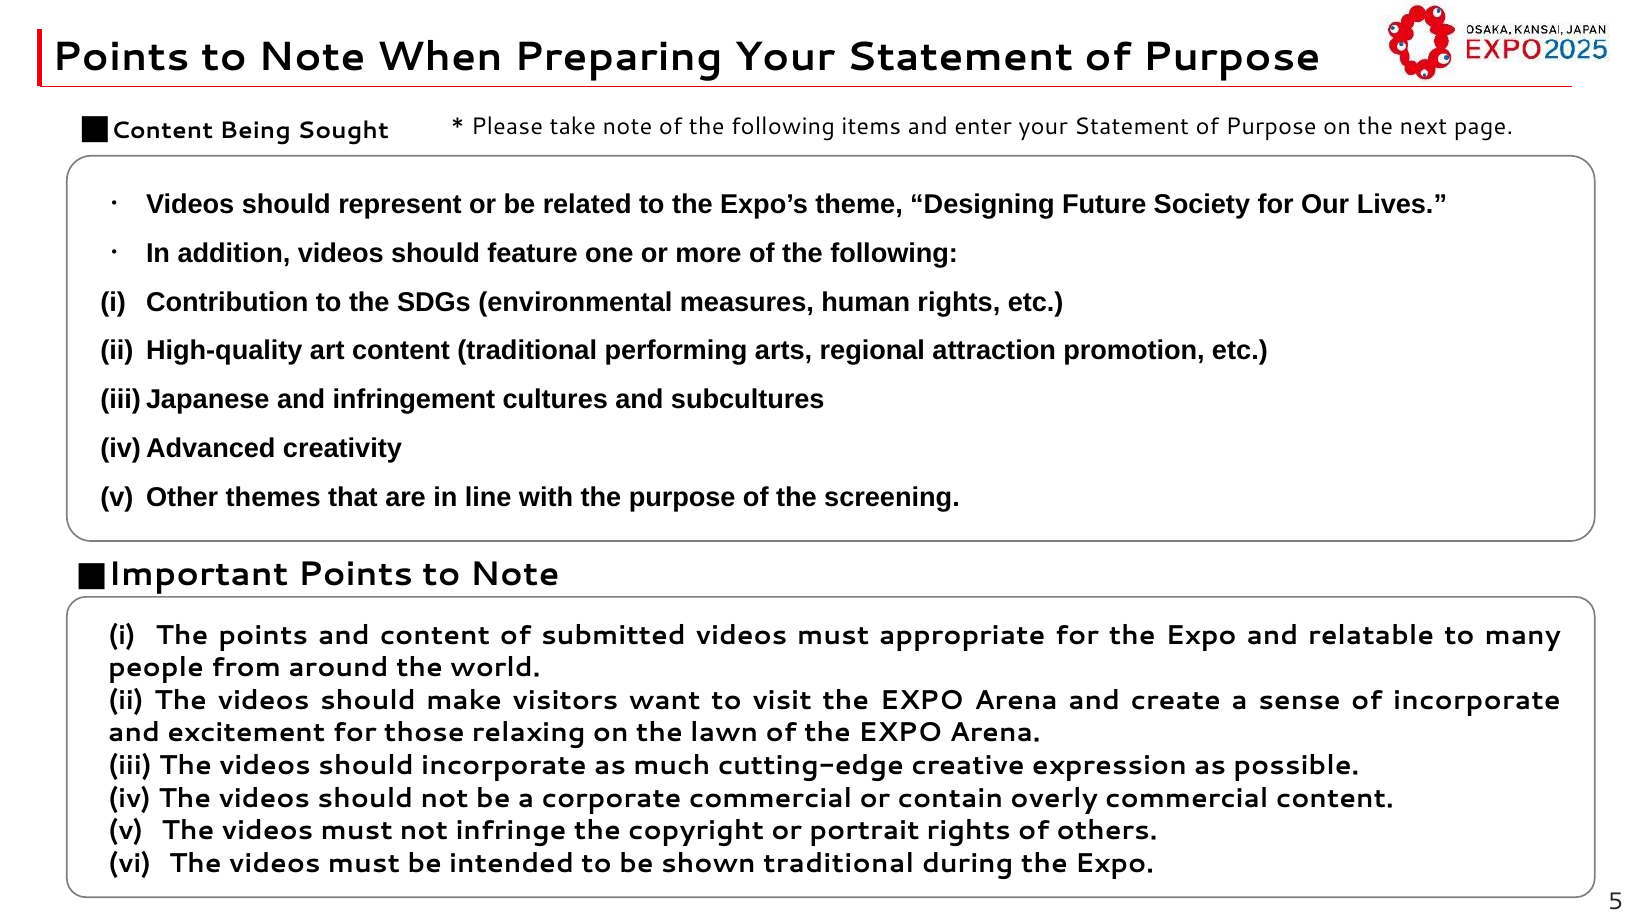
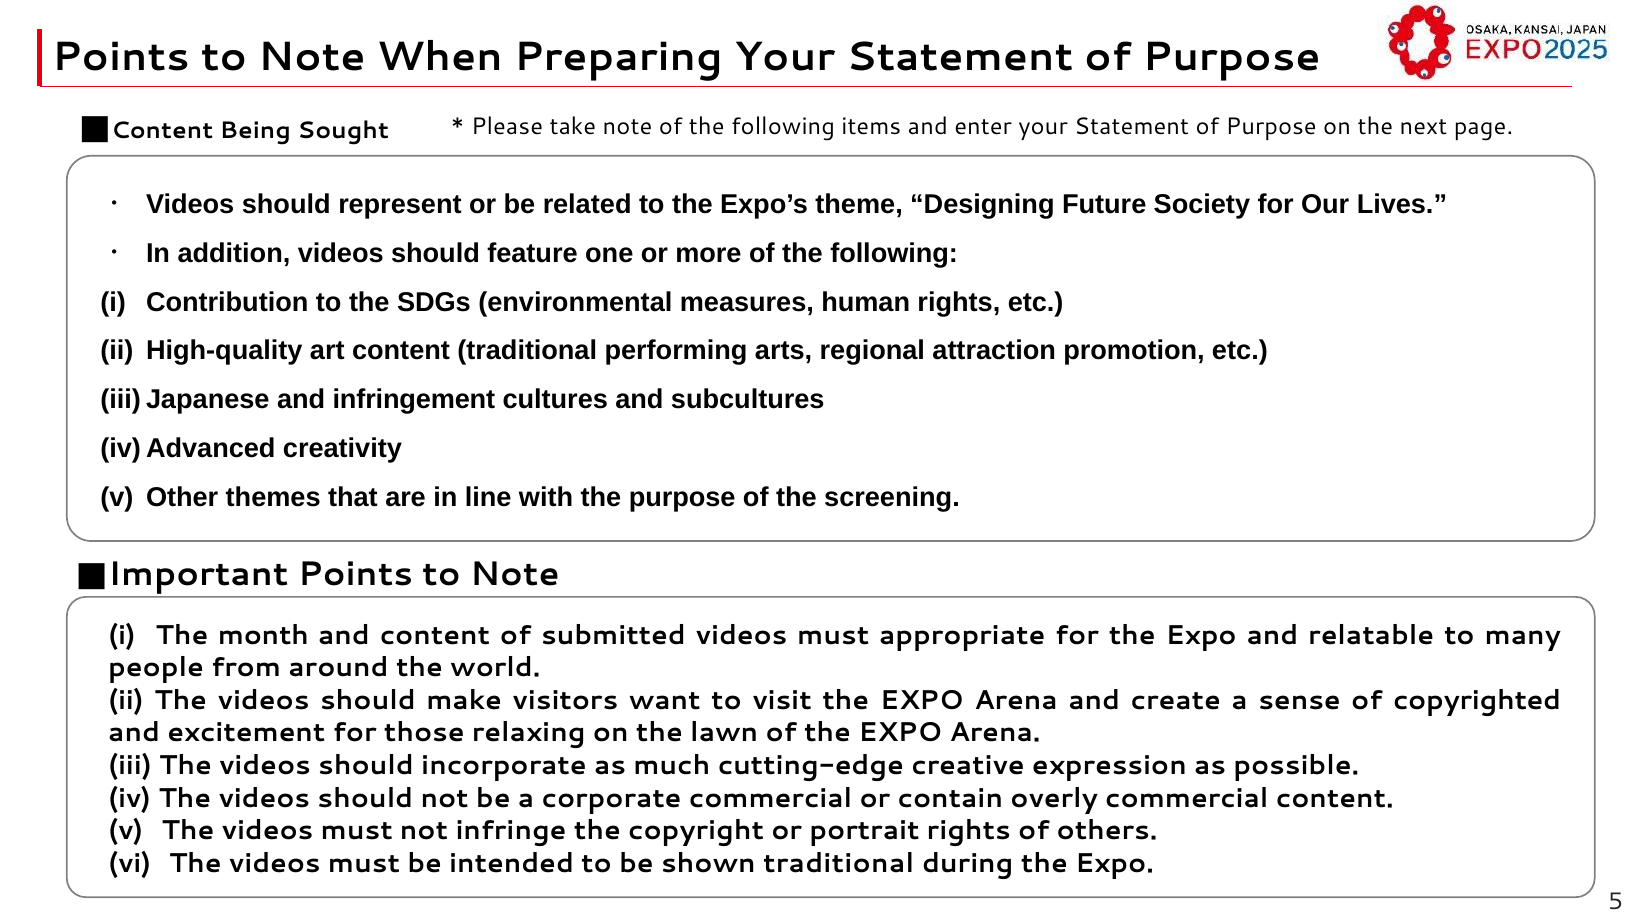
The points: points -> month
of incorporate: incorporate -> copyrighted
